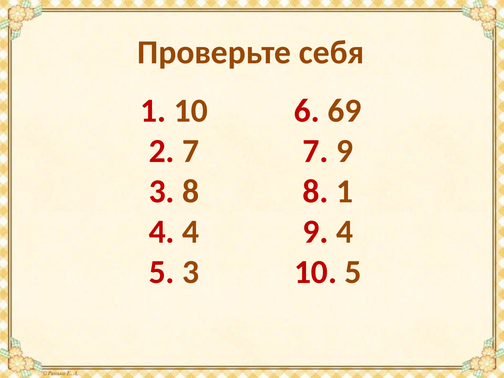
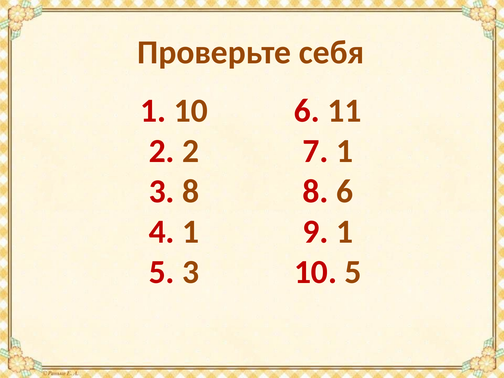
69: 69 -> 11
2 7: 7 -> 2
7 9: 9 -> 1
8 1: 1 -> 6
4 4: 4 -> 1
9 4: 4 -> 1
